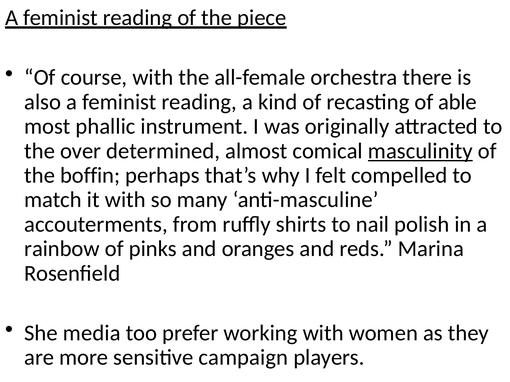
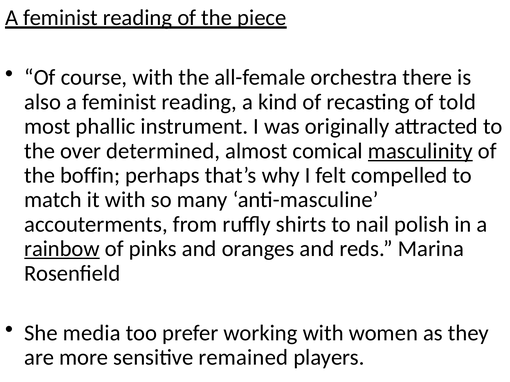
able: able -> told
rainbow underline: none -> present
campaign: campaign -> remained
